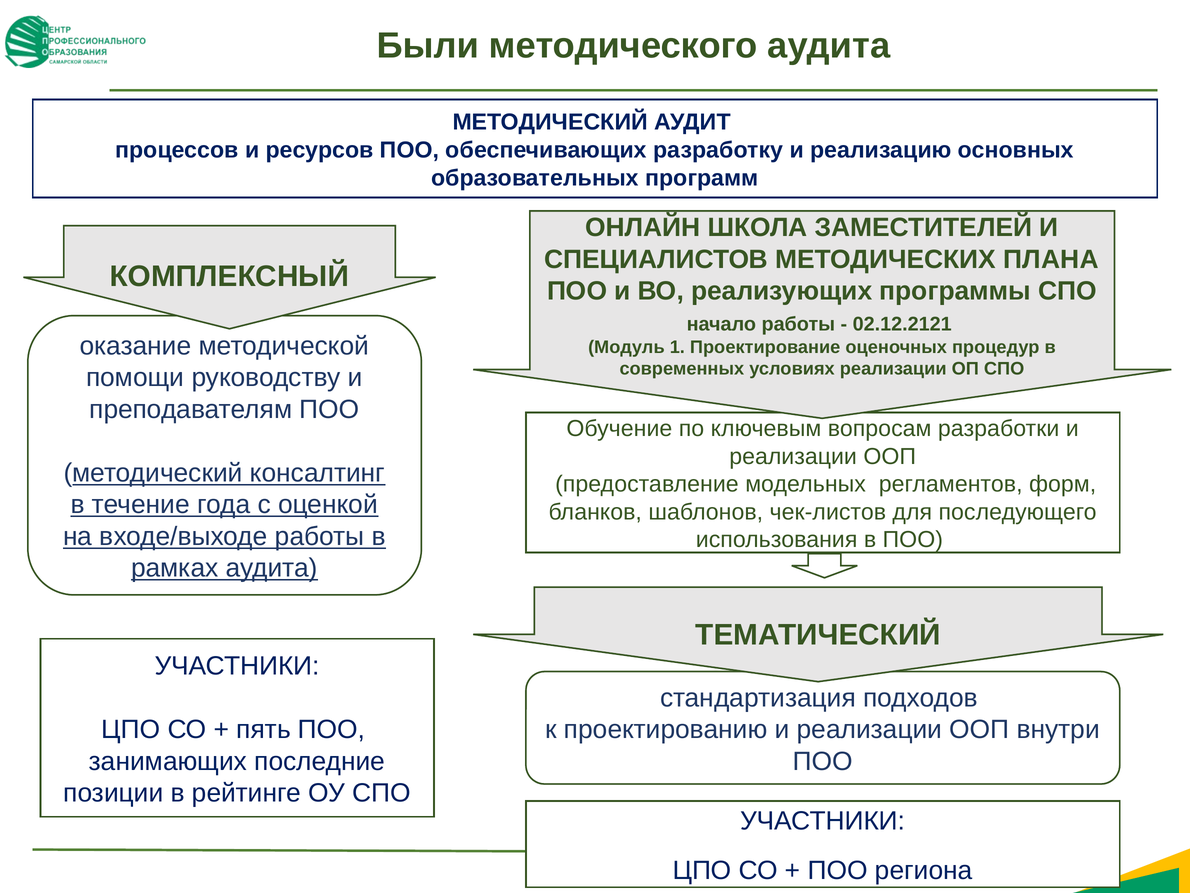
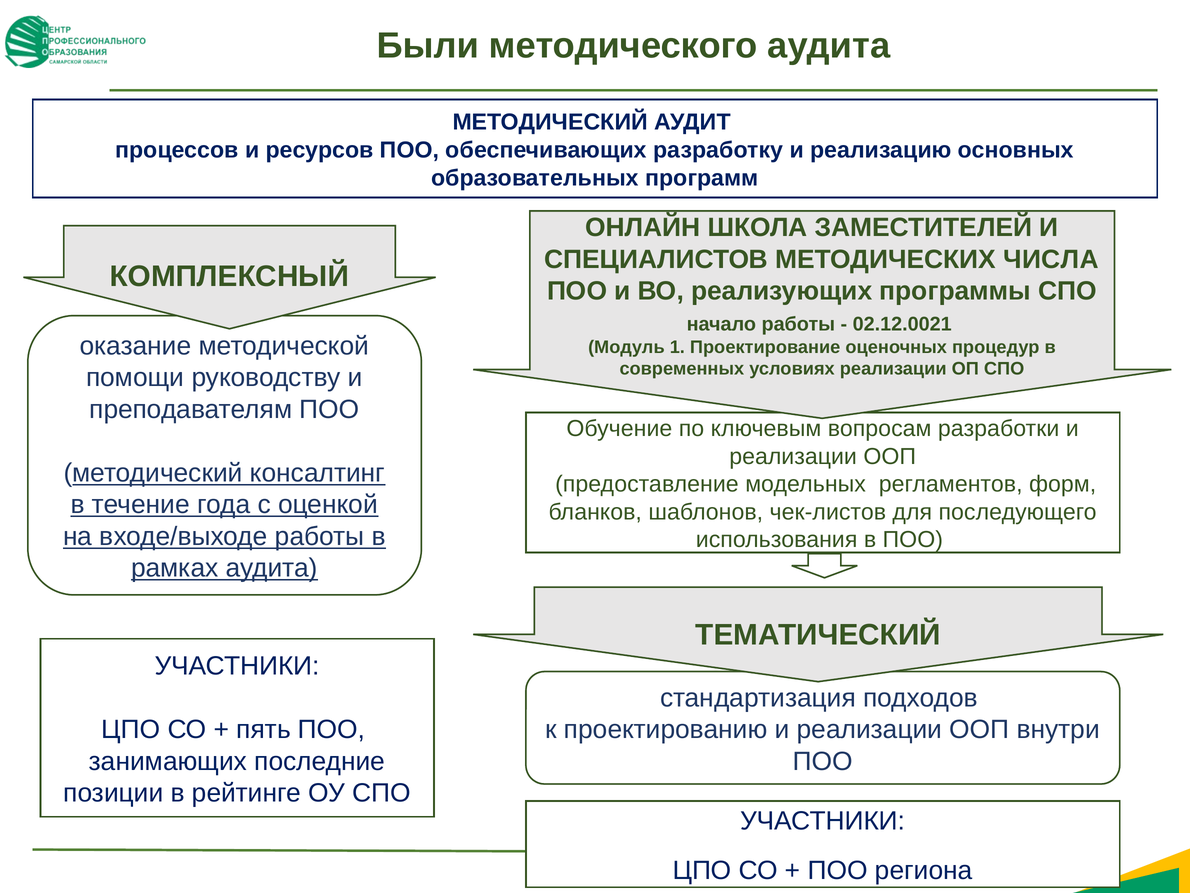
ПЛАНА: ПЛАНА -> ЧИСЛА
02.12.2121: 02.12.2121 -> 02.12.0021
